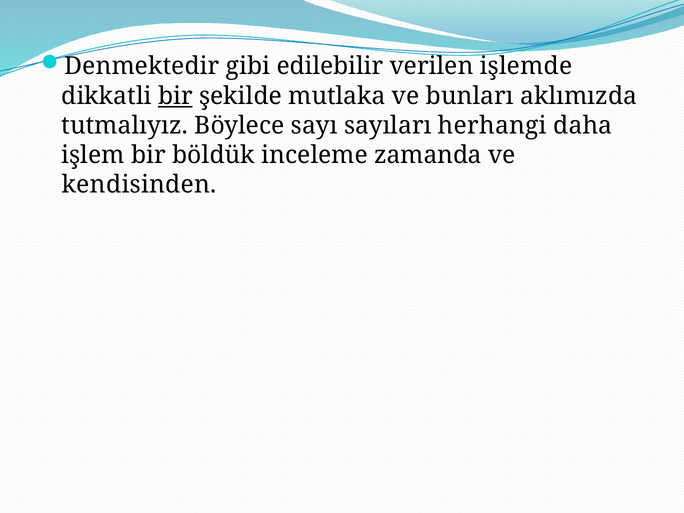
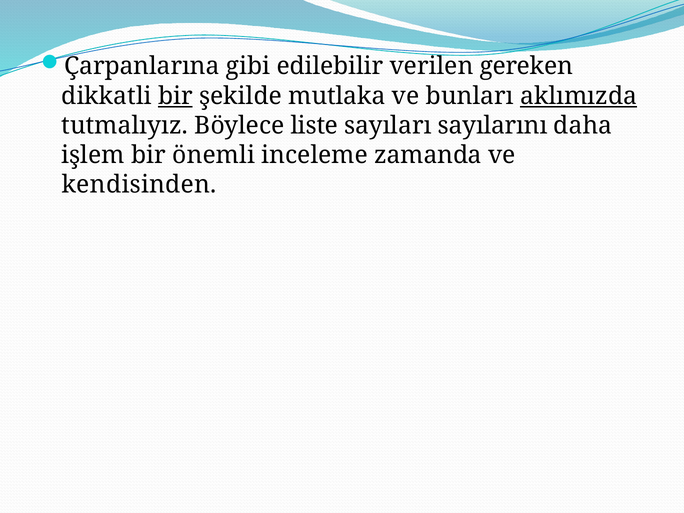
Denmektedir: Denmektedir -> Çarpanlarına
işlemde: işlemde -> gereken
aklımızda underline: none -> present
sayı: sayı -> liste
herhangi: herhangi -> sayılarını
böldük: böldük -> önemli
